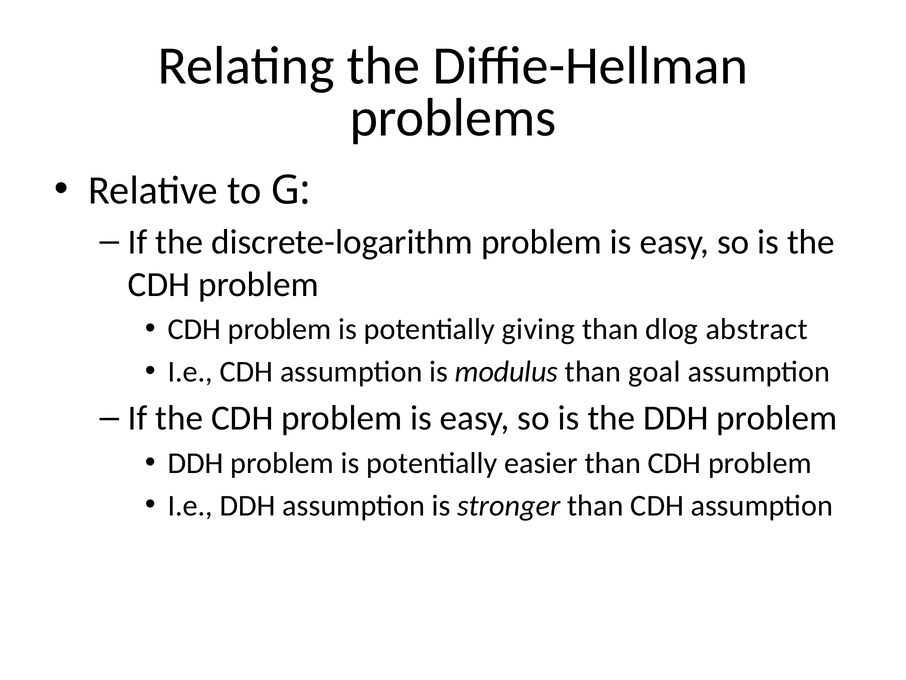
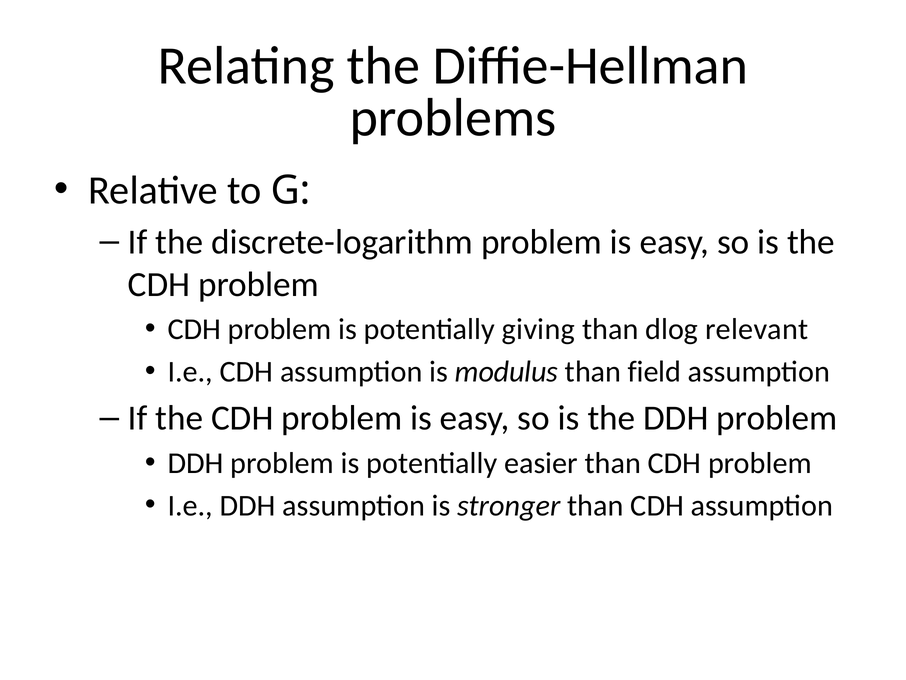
abstract: abstract -> relevant
goal: goal -> field
